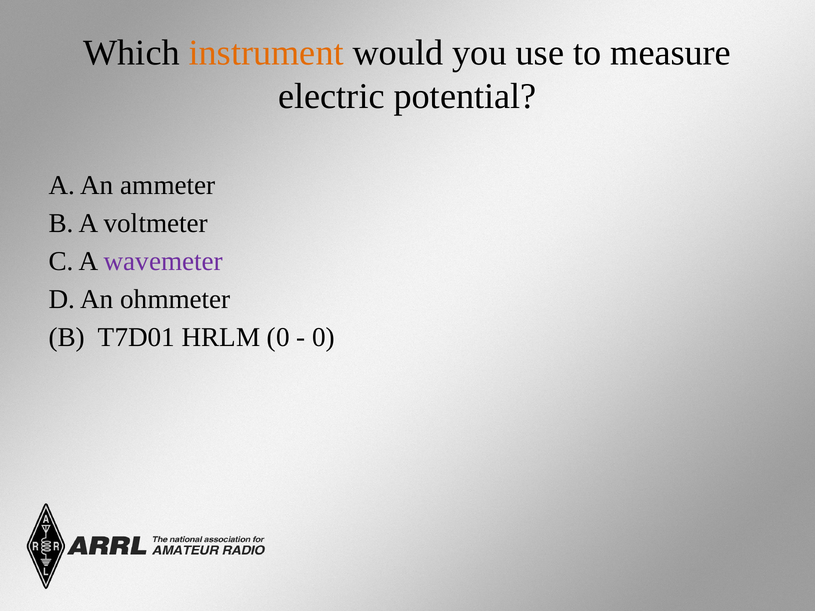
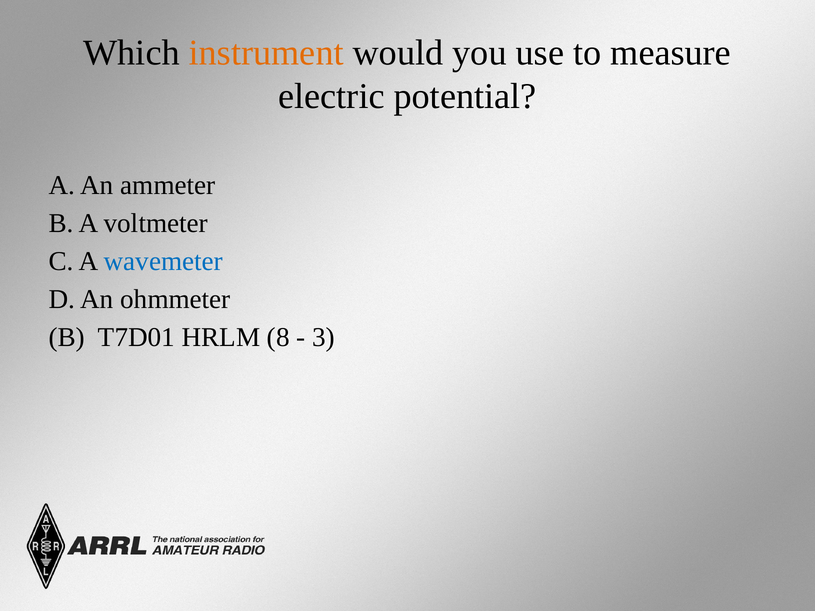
wavemeter colour: purple -> blue
HRLM 0: 0 -> 8
0 at (324, 337): 0 -> 3
